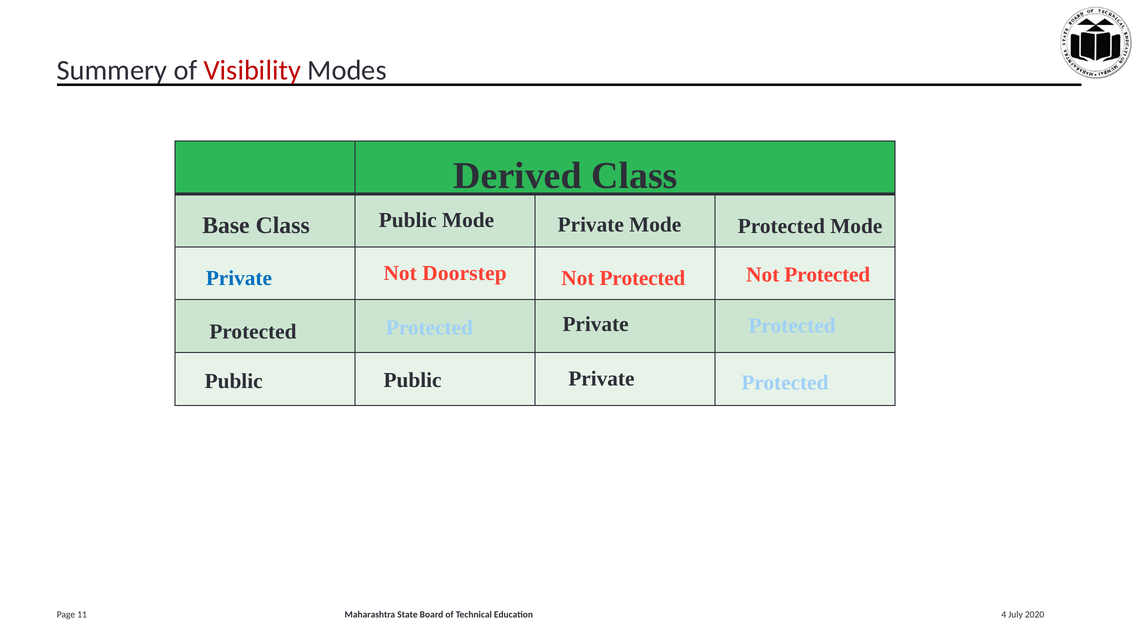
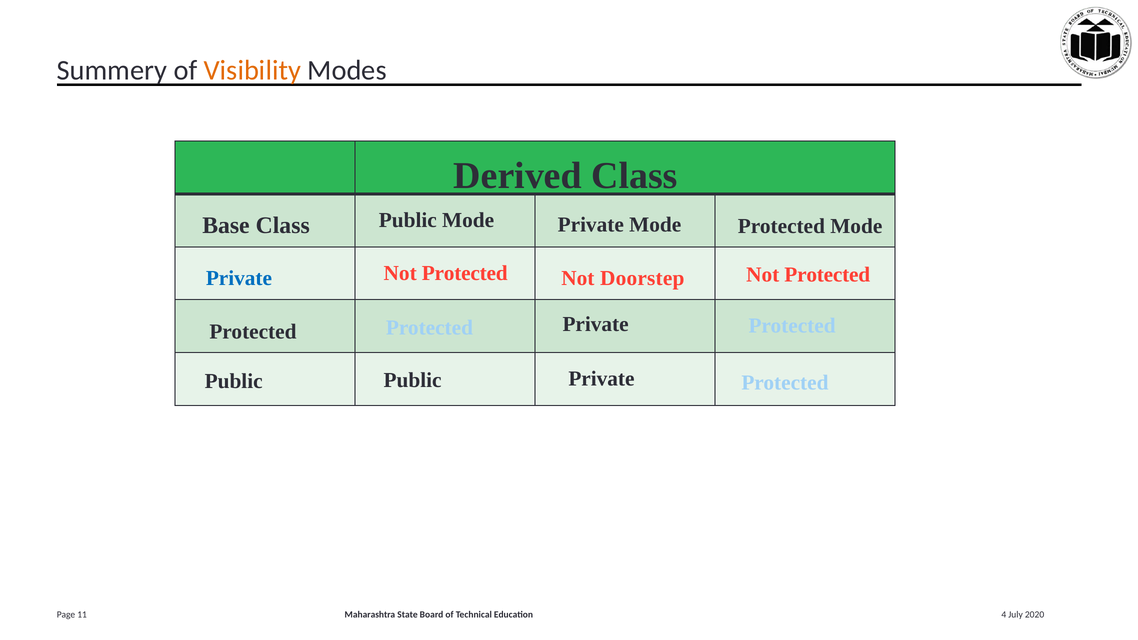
Visibility colour: red -> orange
Doorstep at (465, 273): Doorstep -> Protected
Protected at (642, 278): Protected -> Doorstep
